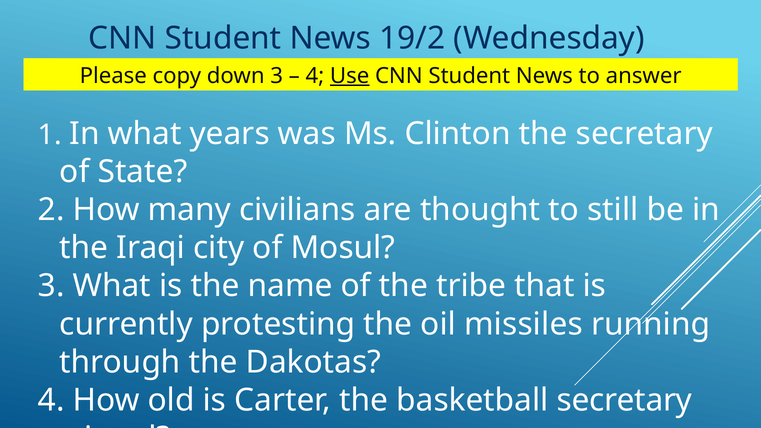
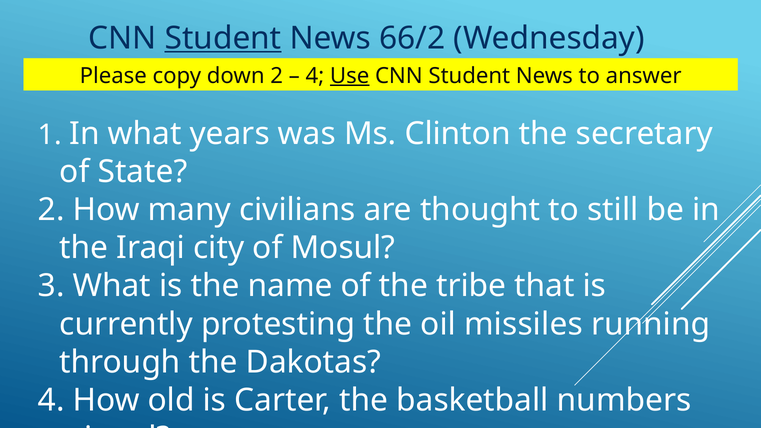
Student at (223, 38) underline: none -> present
19/2: 19/2 -> 66/2
down 3: 3 -> 2
basketball secretary: secretary -> numbers
